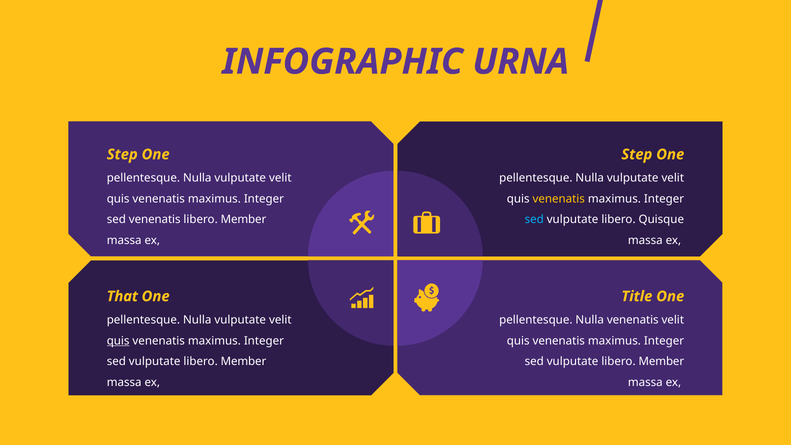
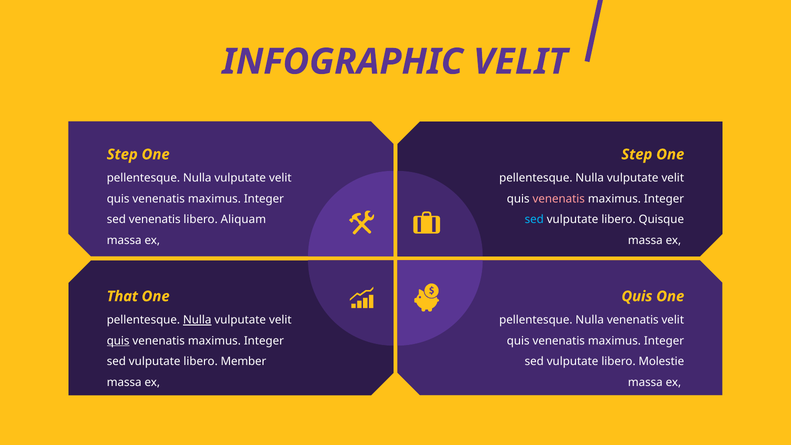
INFOGRAPHIC URNA: URNA -> VELIT
venenatis at (559, 199) colour: yellow -> pink
Member at (243, 220): Member -> Aliquam
Title at (637, 296): Title -> Quis
Nulla at (197, 320) underline: none -> present
Member at (661, 361): Member -> Molestie
